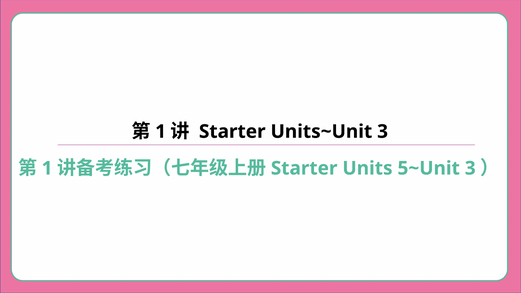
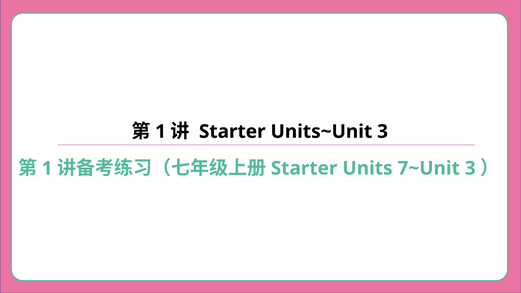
5~Unit: 5~Unit -> 7~Unit
